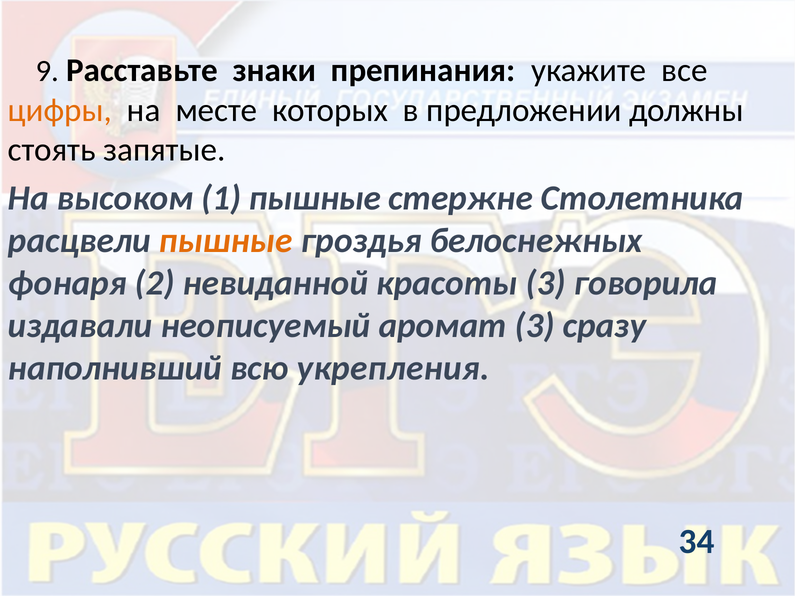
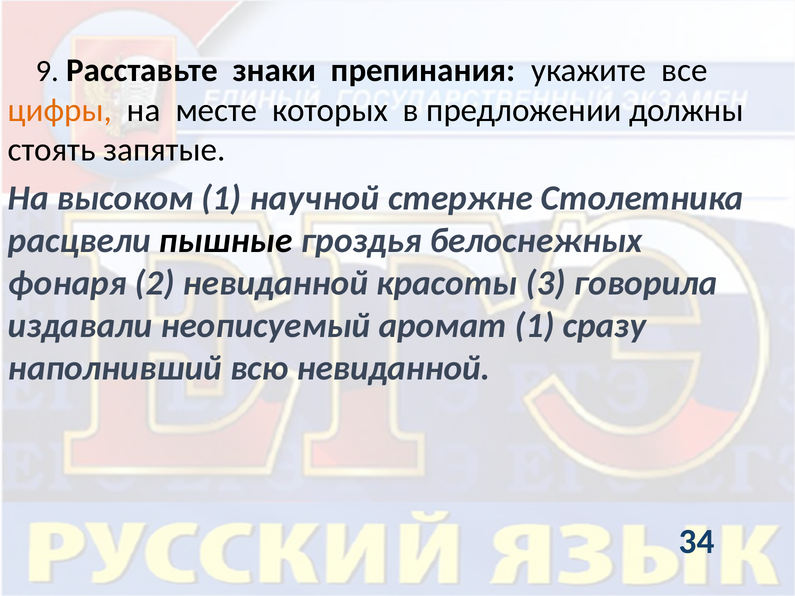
1 пышные: пышные -> научной
пышные at (226, 241) colour: orange -> black
аромат 3: 3 -> 1
всю укрепления: укрепления -> невиданной
